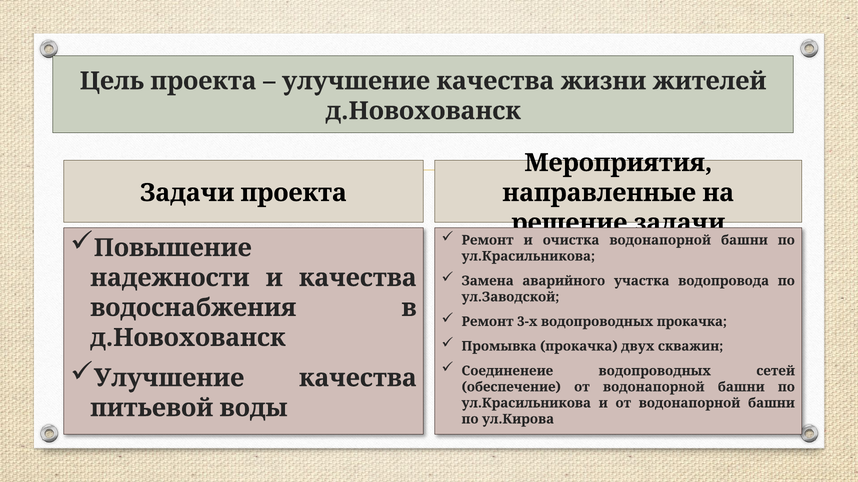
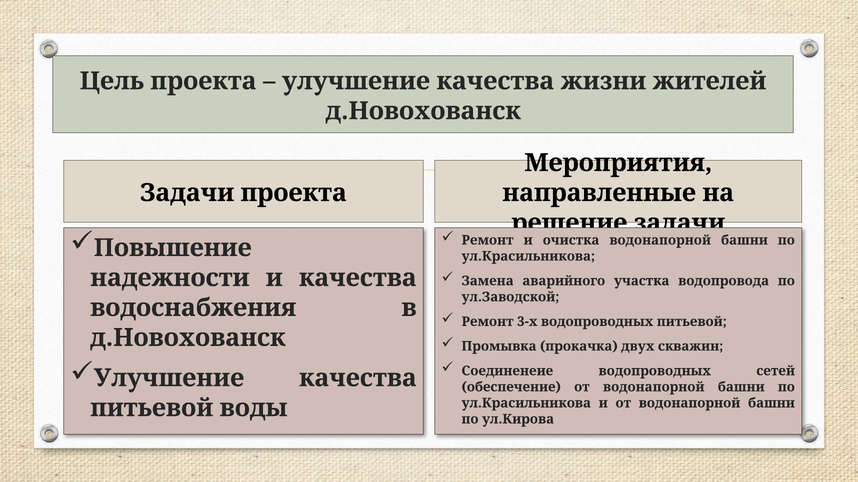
водопроводных прокачка: прокачка -> питьевой
